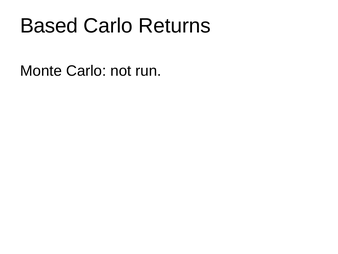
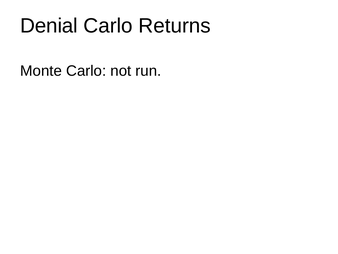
Based: Based -> Denial
